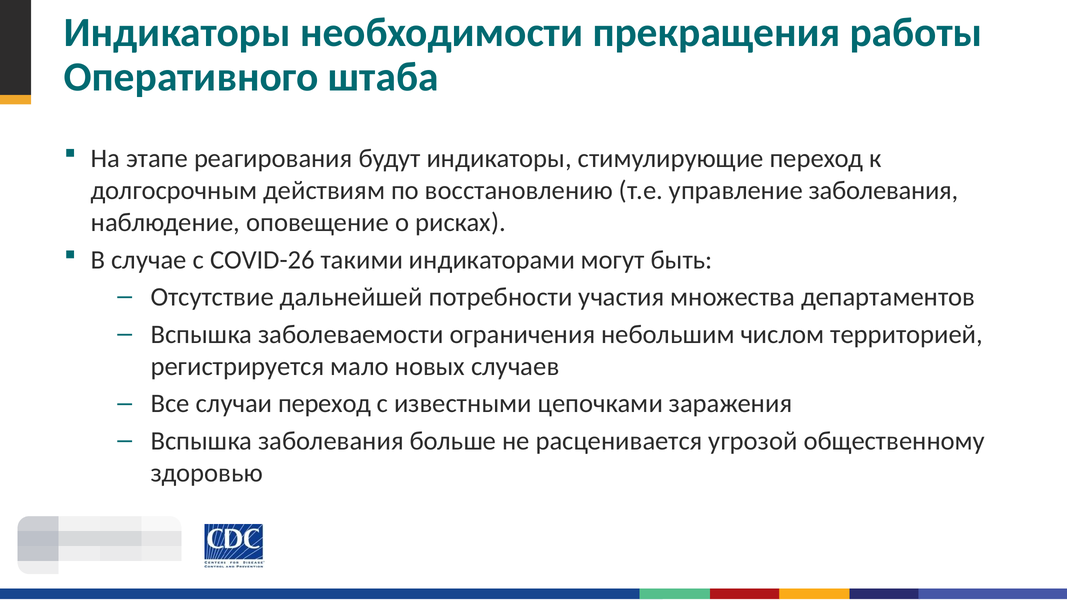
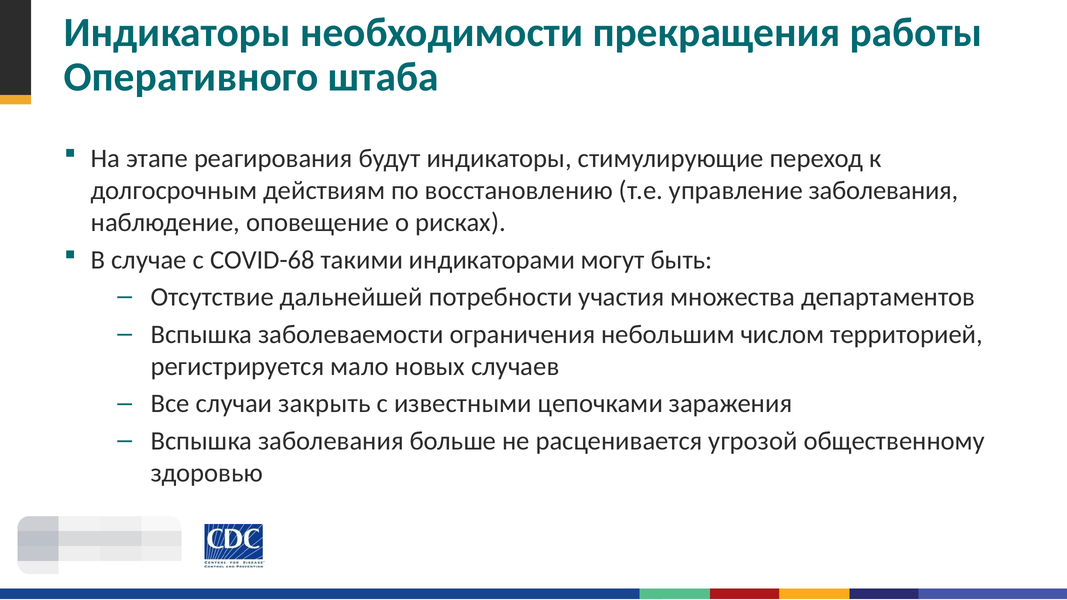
COVID-26: COVID-26 -> COVID-68
случаи переход: переход -> закрыть
